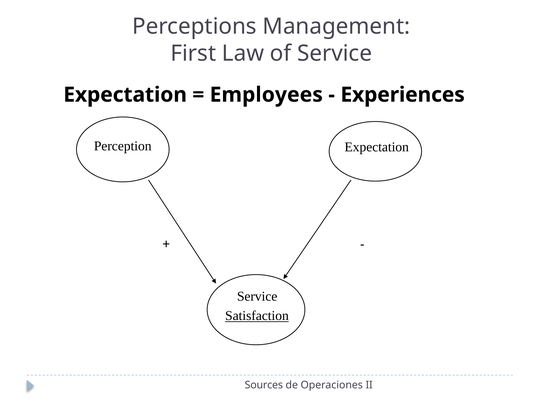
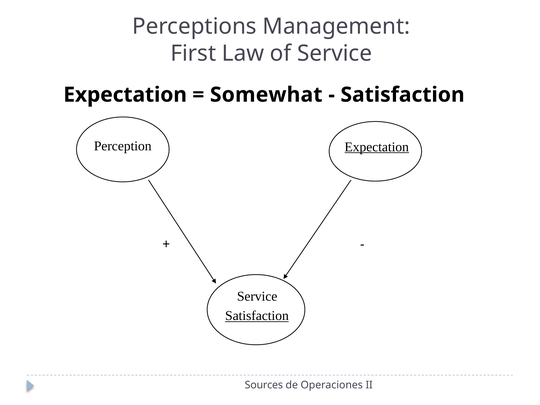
Employees: Employees -> Somewhat
Experiences at (403, 95): Experiences -> Satisfaction
Expectation at (377, 147) underline: none -> present
